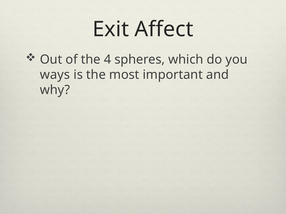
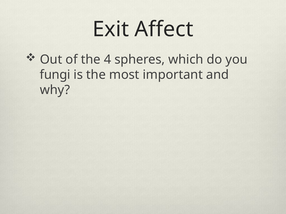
ways: ways -> fungi
